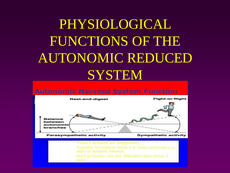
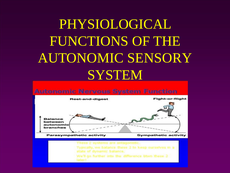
REDUCED: REDUCED -> SENSORY
